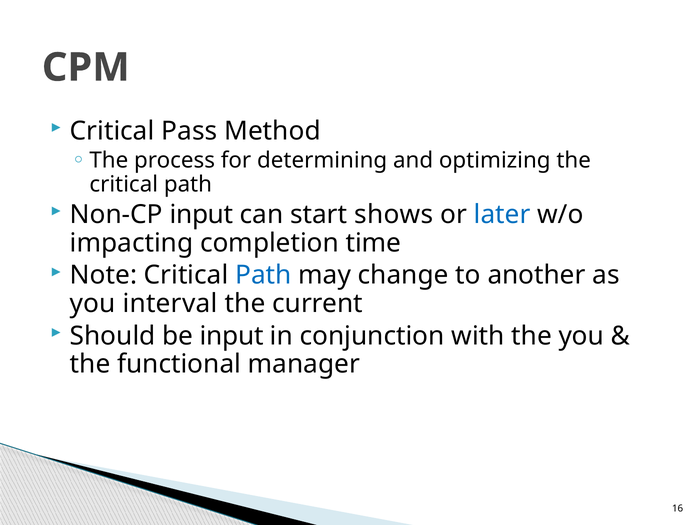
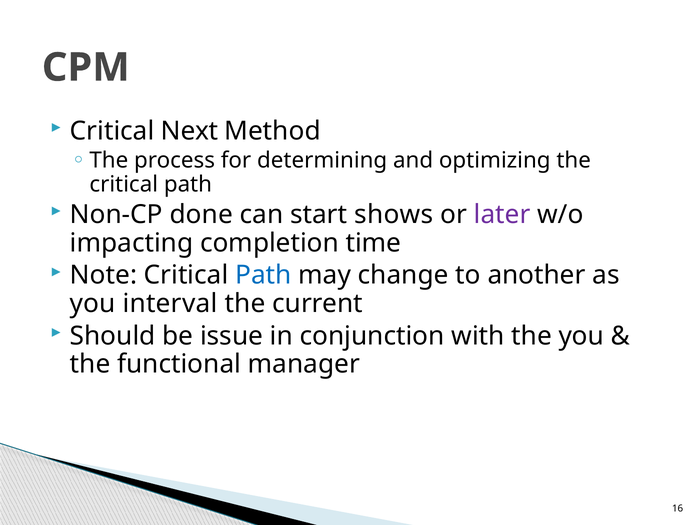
Pass: Pass -> Next
Non-CP input: input -> done
later colour: blue -> purple
be input: input -> issue
